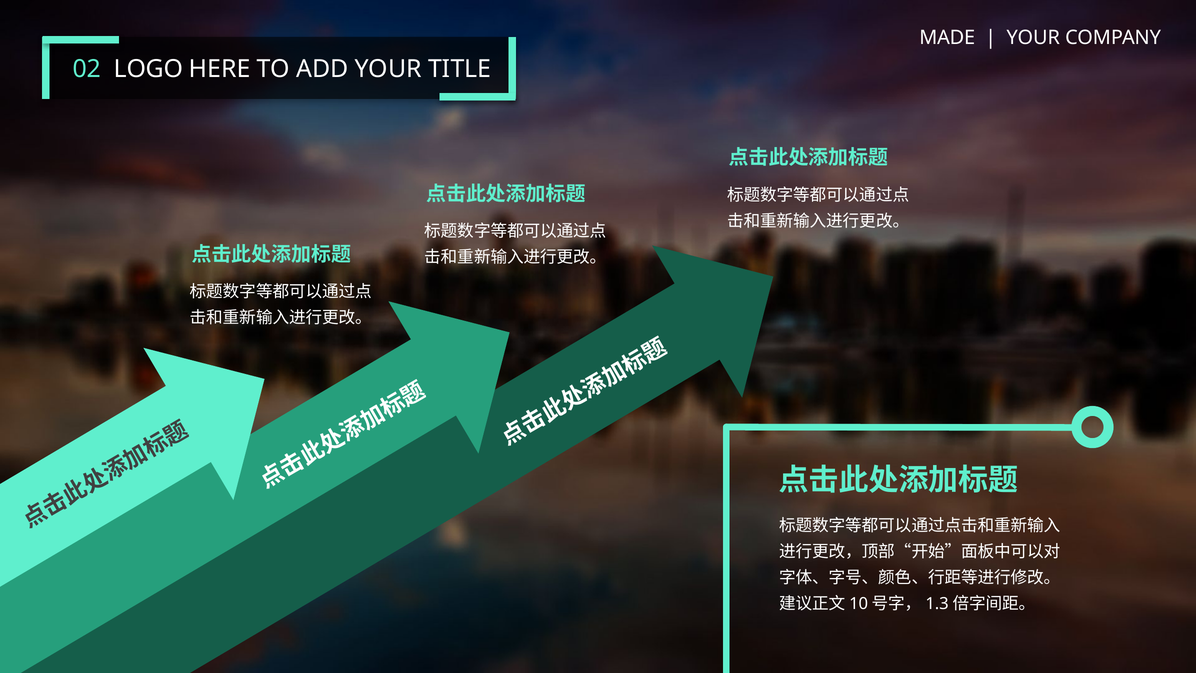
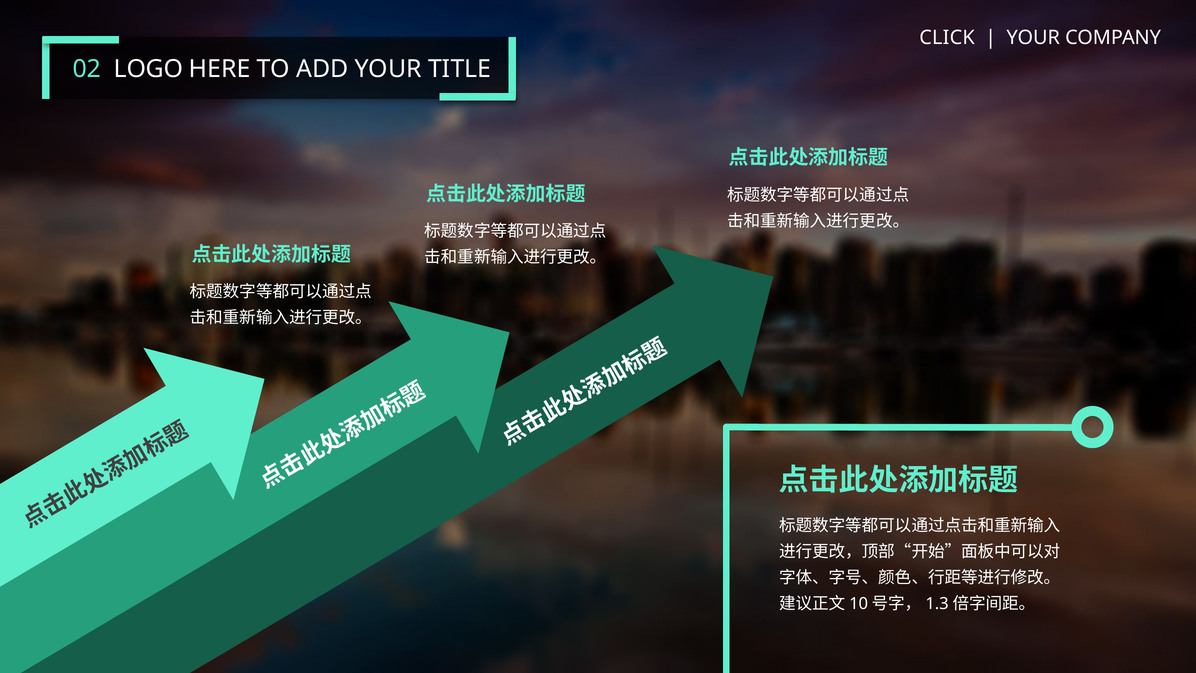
MADE: MADE -> CLICK
